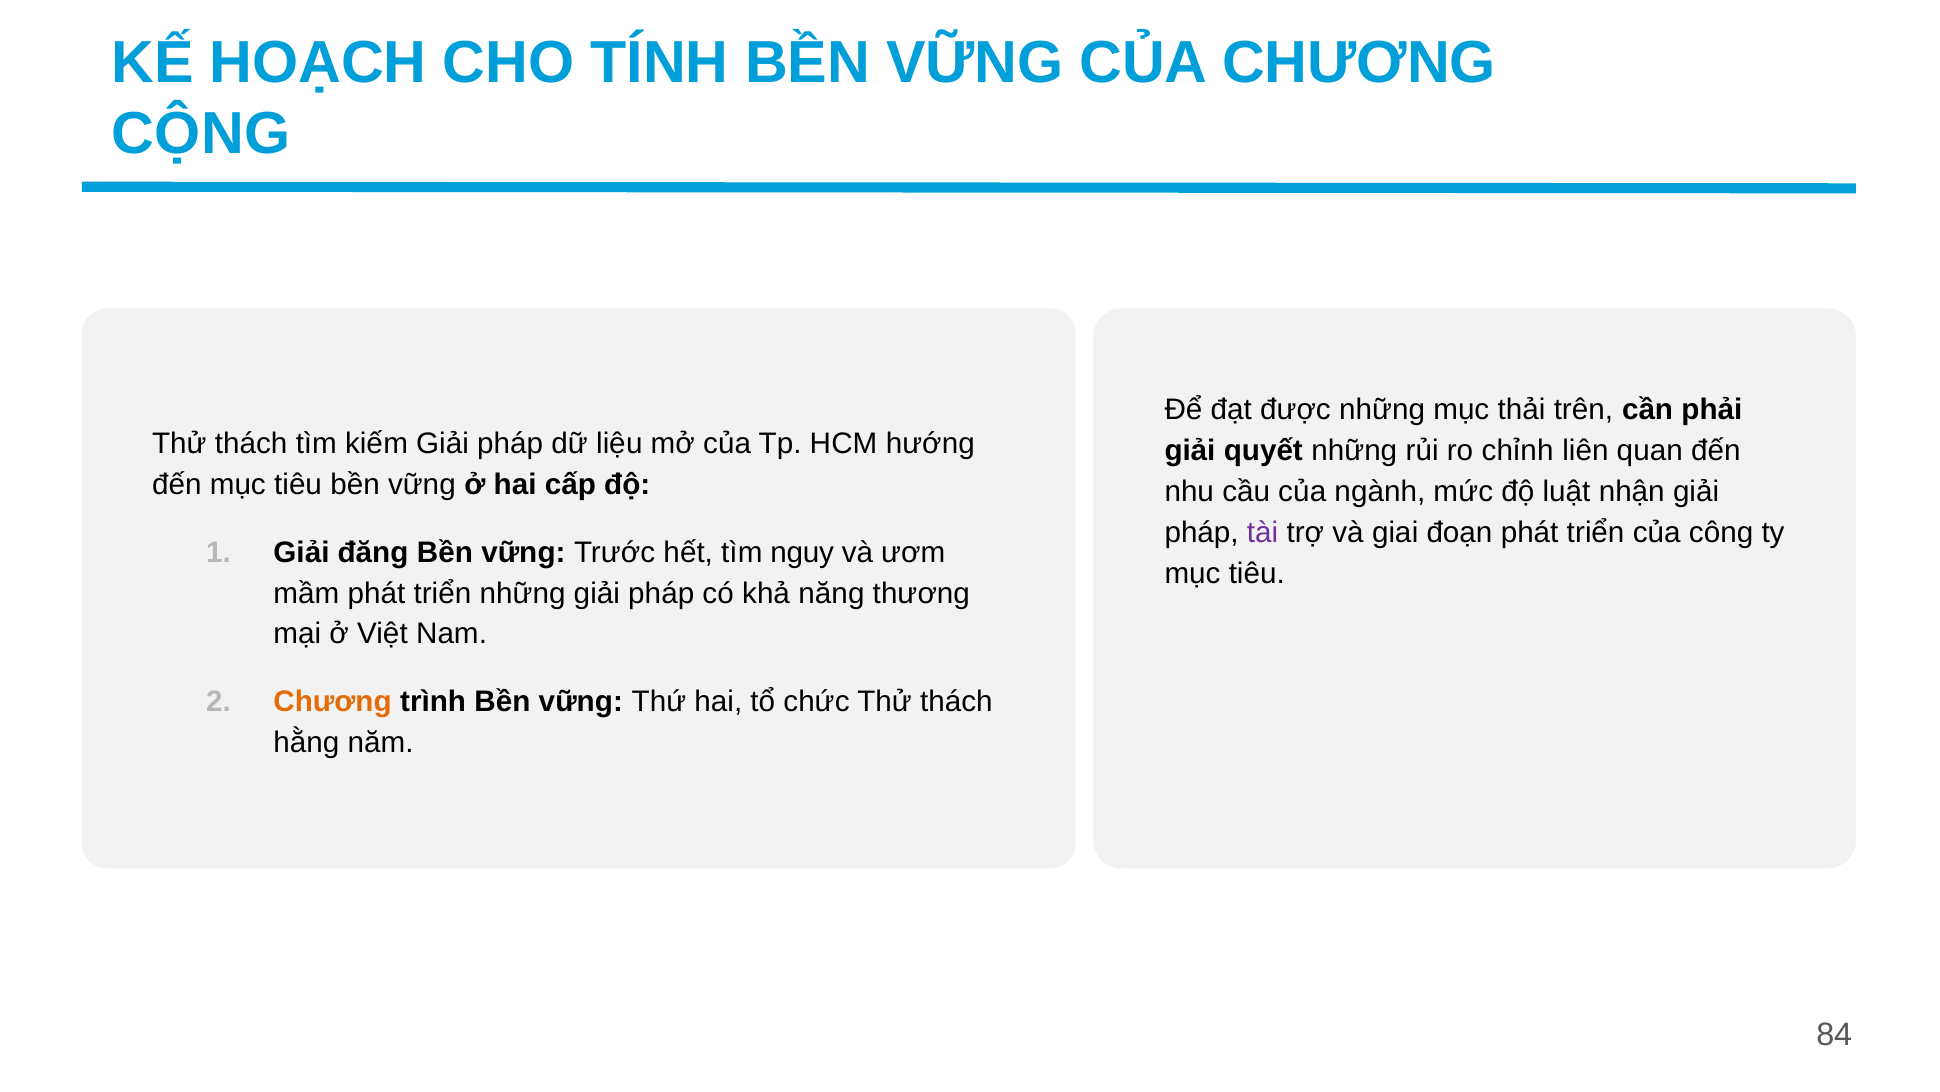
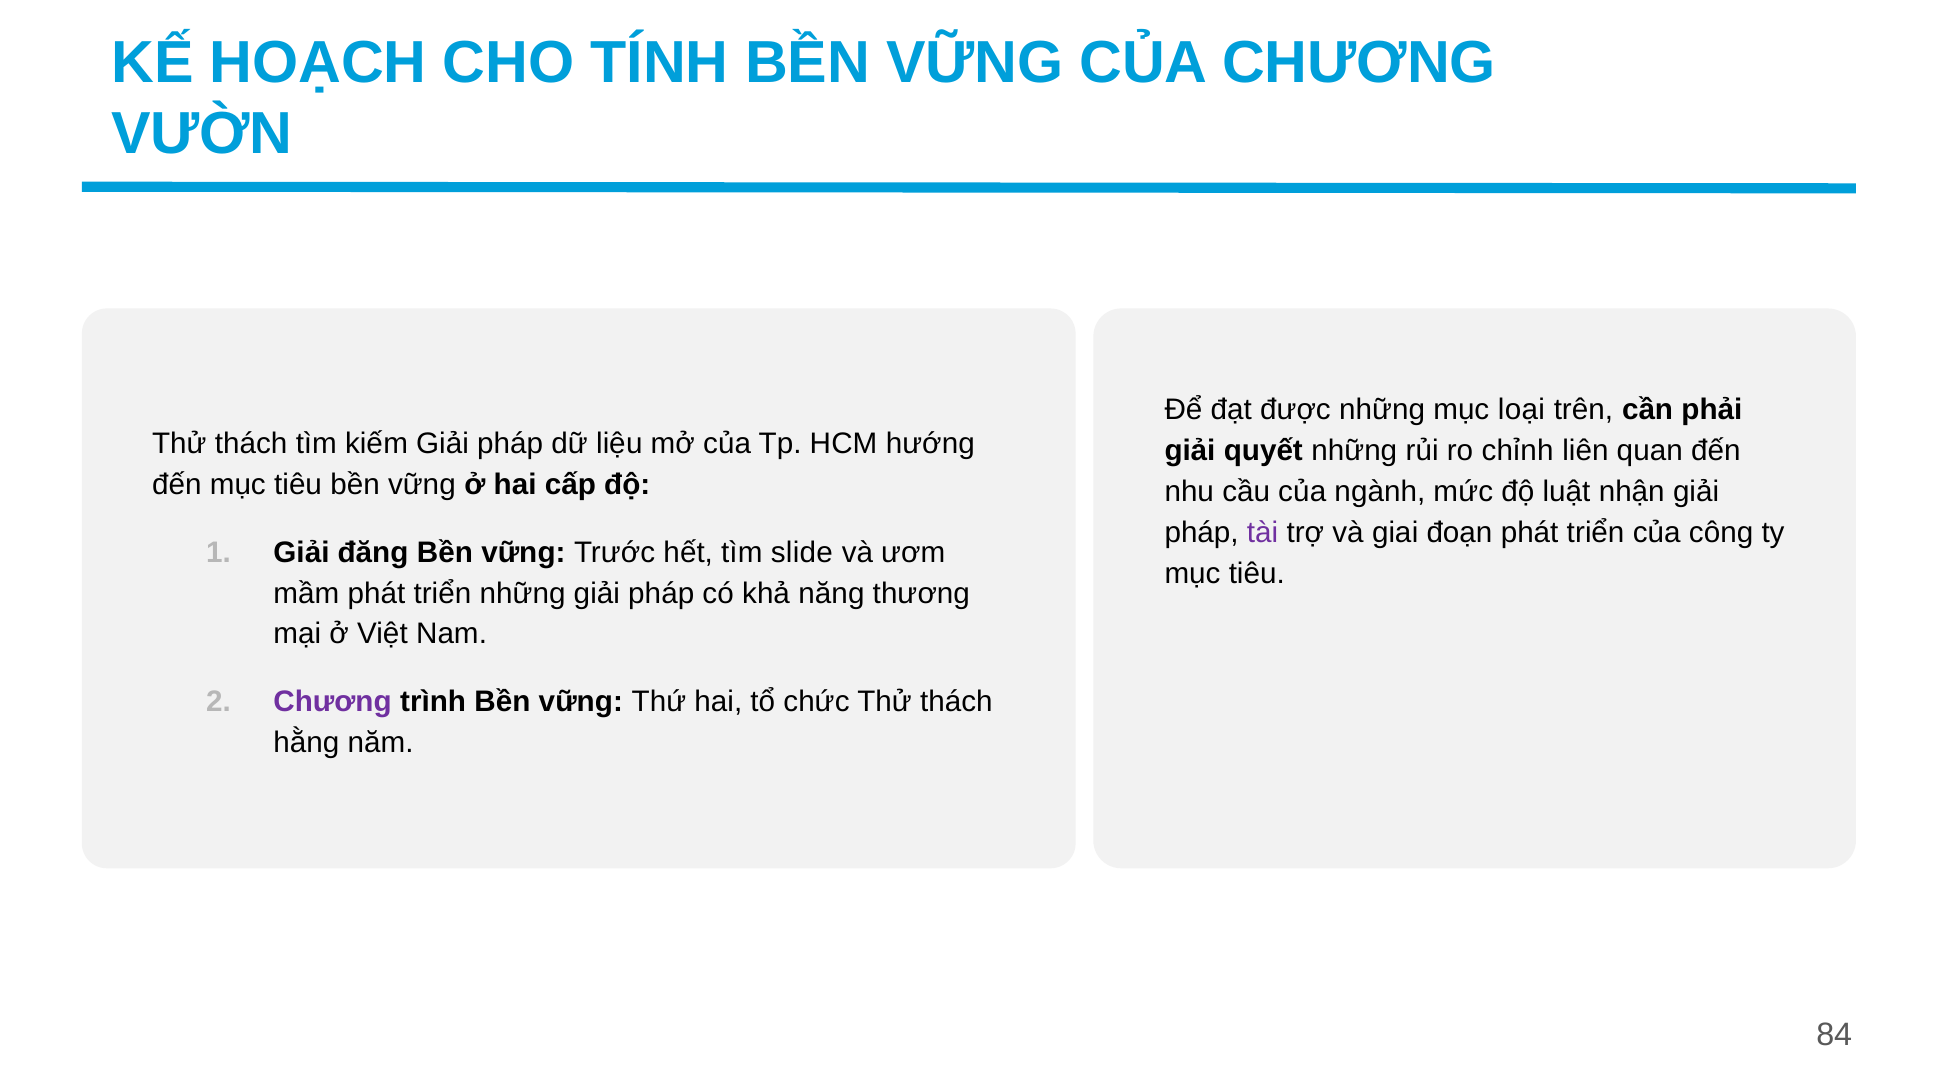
CỘNG: CỘNG -> VƯỜN
thải: thải -> loại
nguy: nguy -> slide
Chương at (333, 702) colour: orange -> purple
